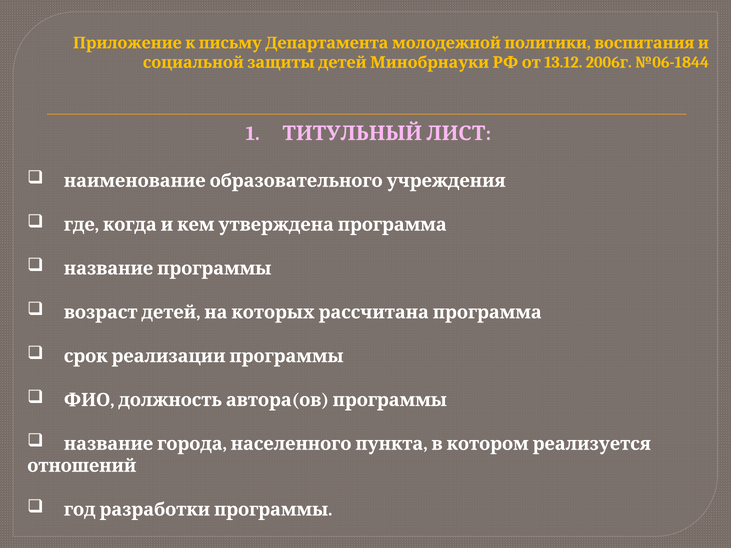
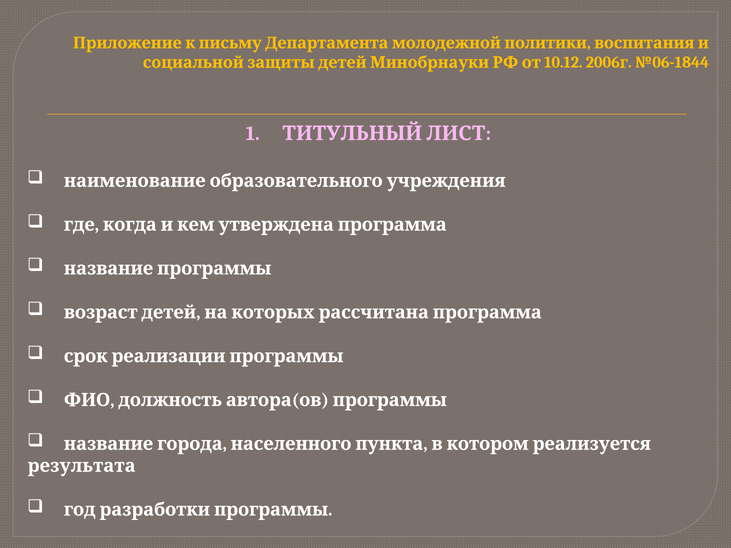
13.12: 13.12 -> 10.12
отношений: отношений -> результата
